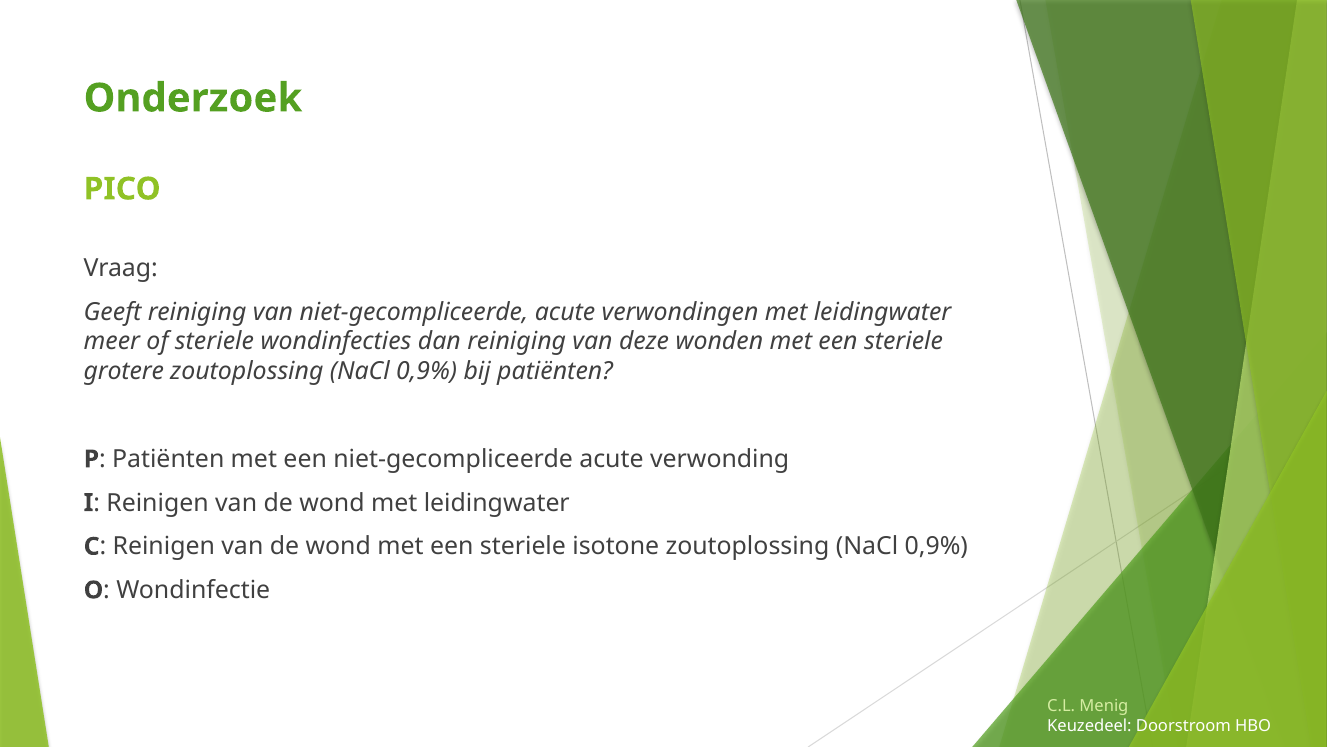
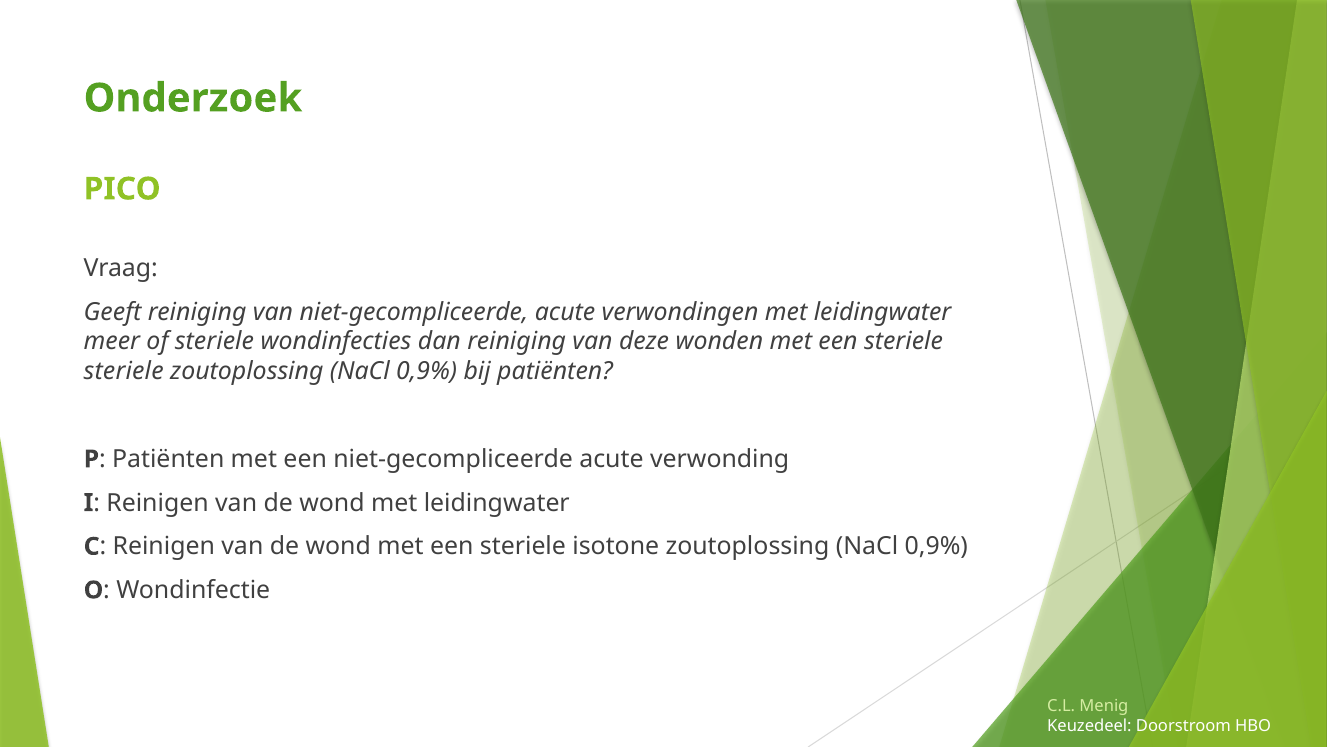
grotere at (124, 371): grotere -> steriele
